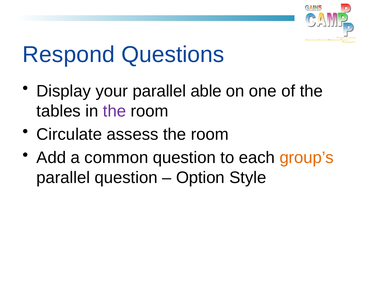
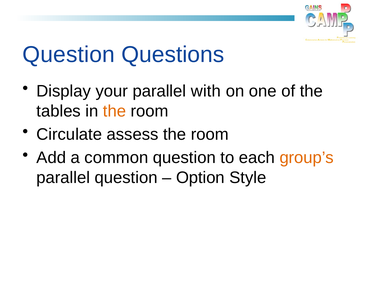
Respond at (69, 55): Respond -> Question
able: able -> with
the at (115, 111) colour: purple -> orange
